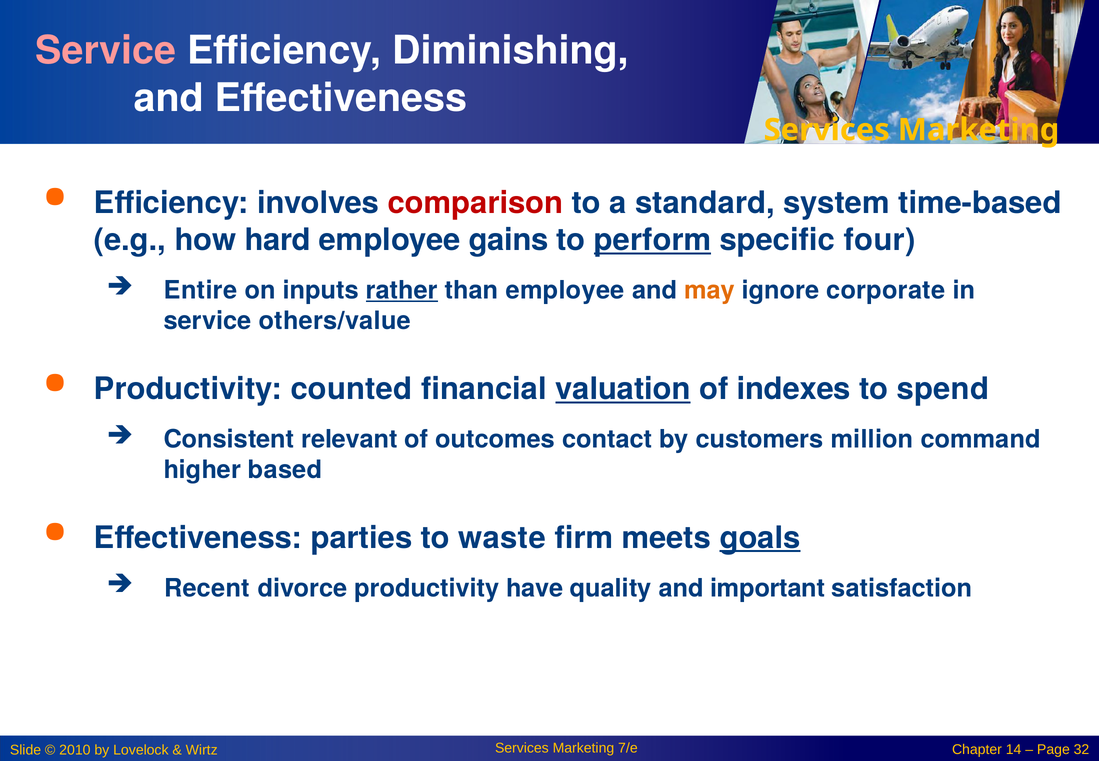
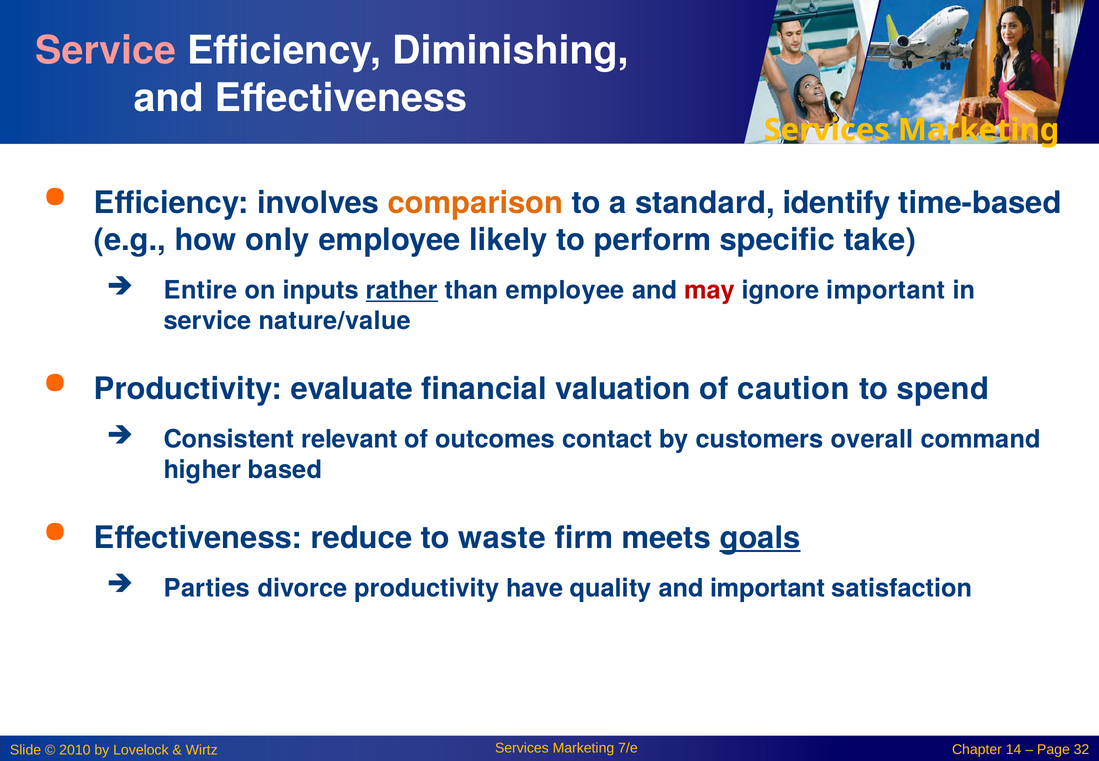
comparison colour: red -> orange
system: system -> identify
hard: hard -> only
gains: gains -> likely
perform underline: present -> none
four: four -> take
may colour: orange -> red
ignore corporate: corporate -> important
others/value: others/value -> nature/value
counted: counted -> evaluate
valuation underline: present -> none
indexes: indexes -> caution
million: million -> overall
parties: parties -> reduce
Recent: Recent -> Parties
